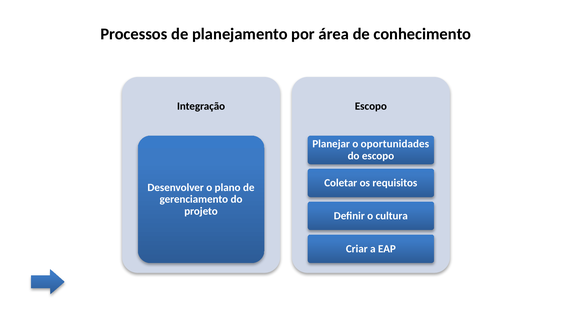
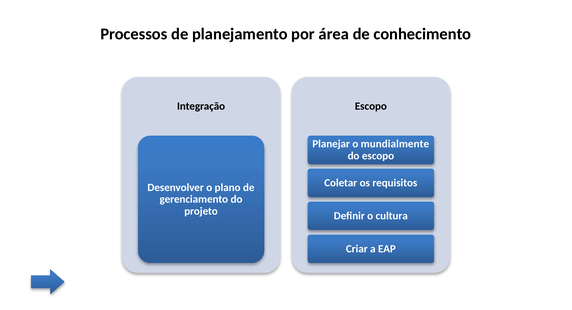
oportunidades: oportunidades -> mundialmente
